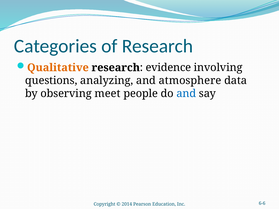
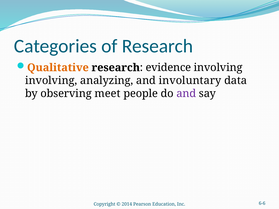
questions at (51, 81): questions -> involving
atmosphere: atmosphere -> involuntary
and at (186, 94) colour: blue -> purple
